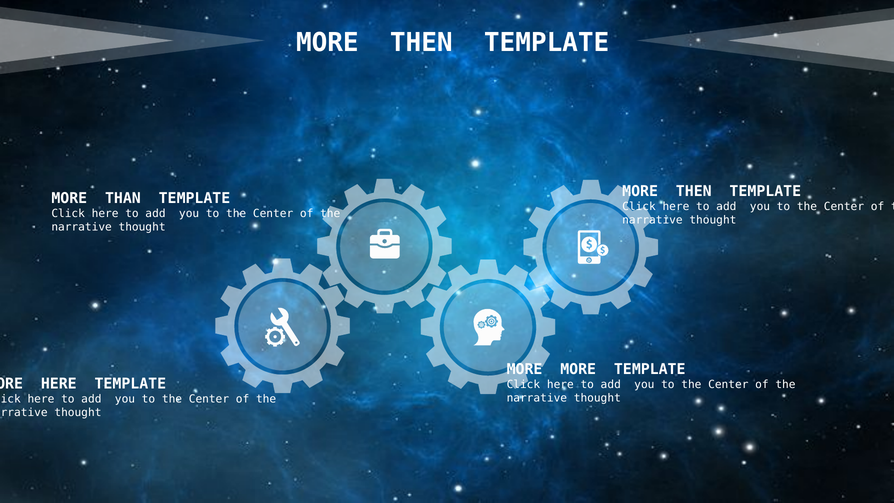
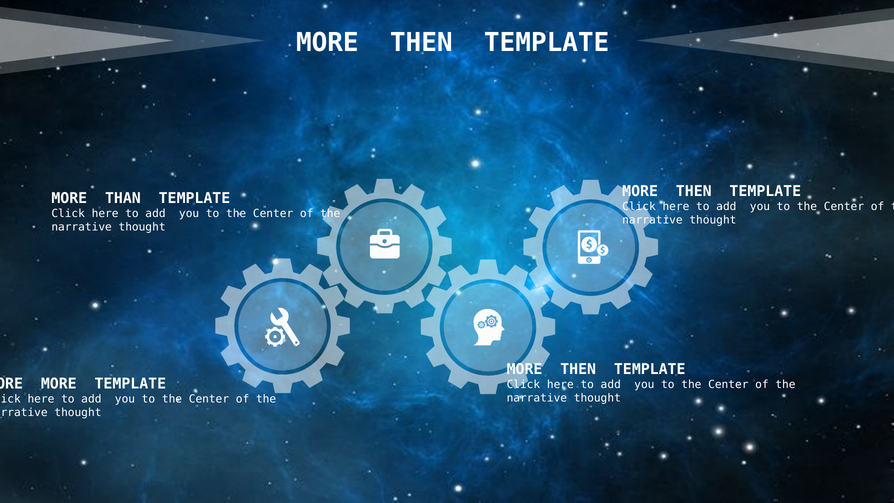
MORE at (578, 369): MORE -> THEN
HERE at (59, 384): HERE -> MORE
